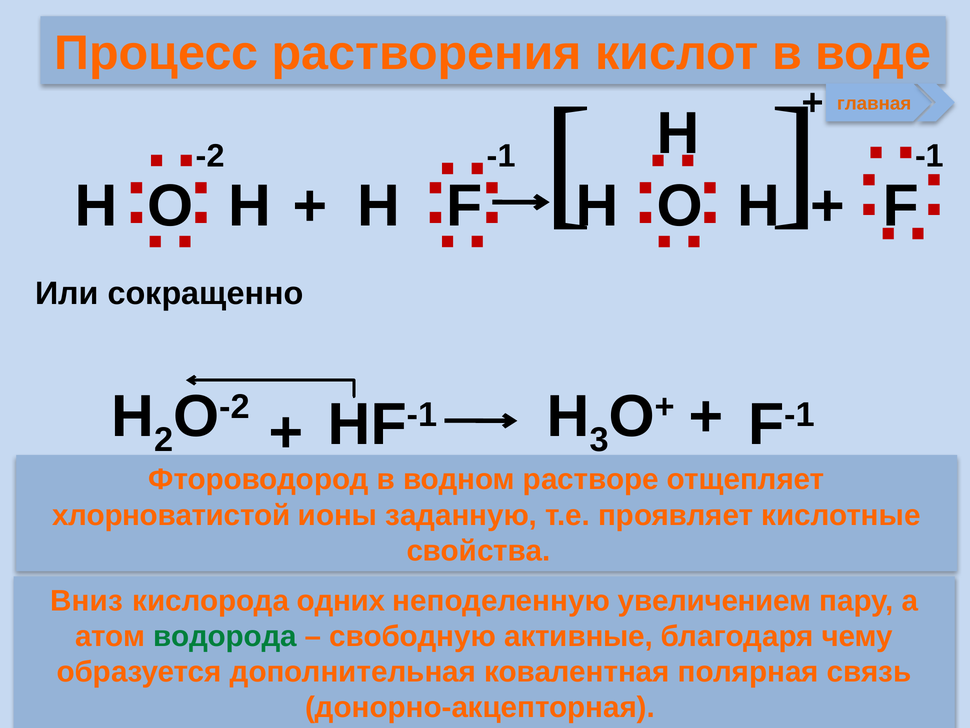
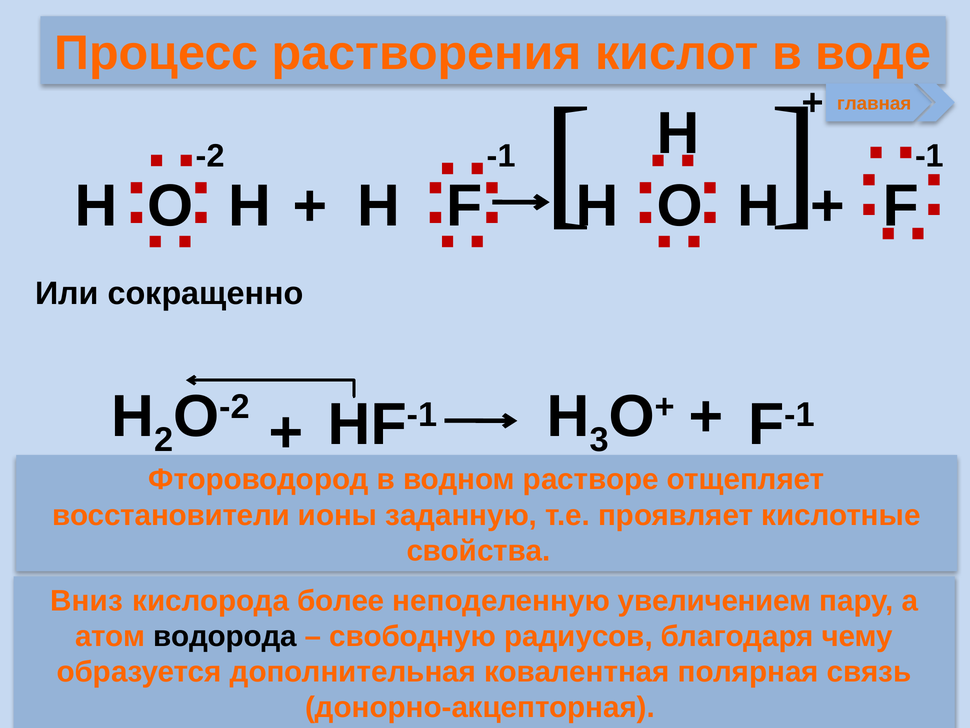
хлорноватистой: хлорноватистой -> восстановители
одних: одних -> более
водорода colour: green -> black
активные: активные -> радиусов
